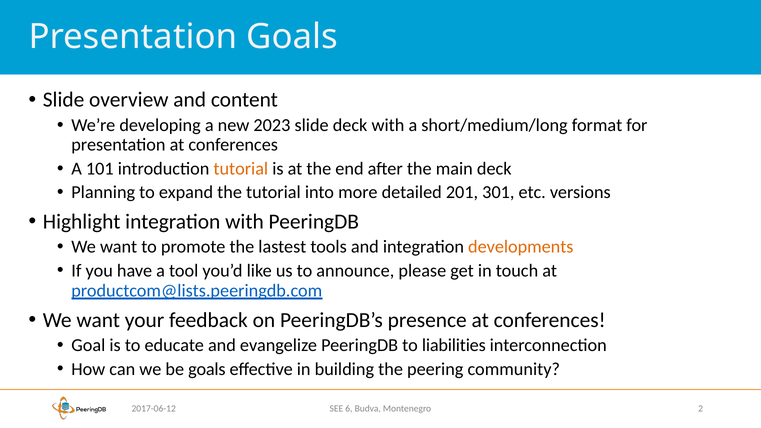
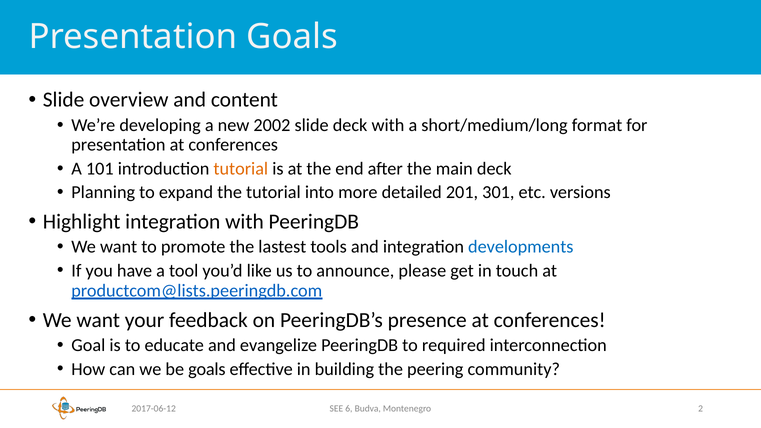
2023: 2023 -> 2002
developments colour: orange -> blue
liabilities: liabilities -> required
